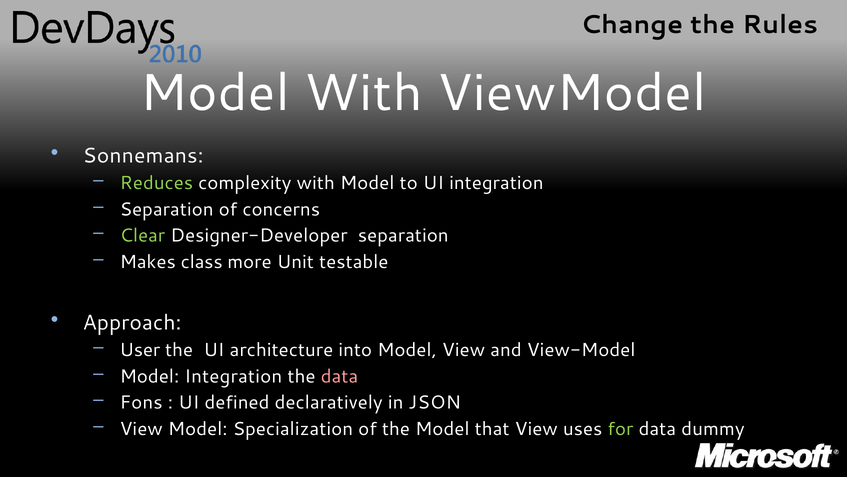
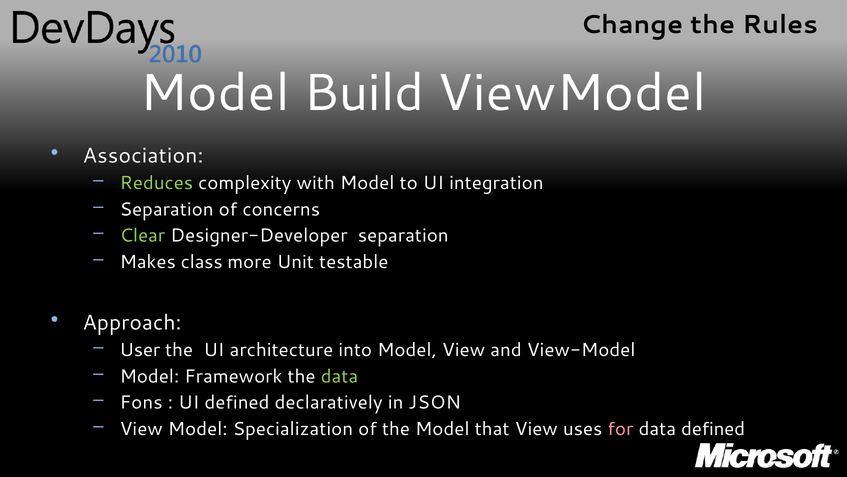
Model With: With -> Build
Sonnemans: Sonnemans -> Association
Model Integration: Integration -> Framework
data at (339, 376) colour: pink -> light green
for colour: light green -> pink
data dummy: dummy -> defined
